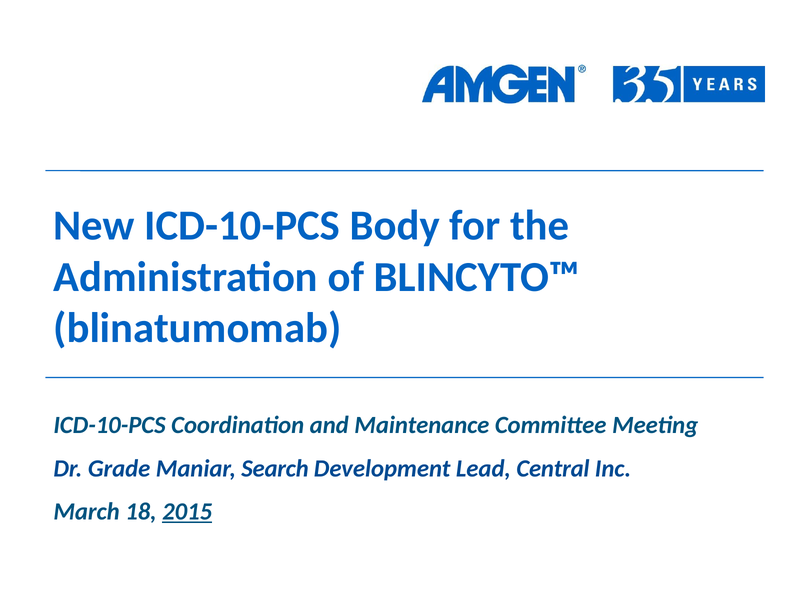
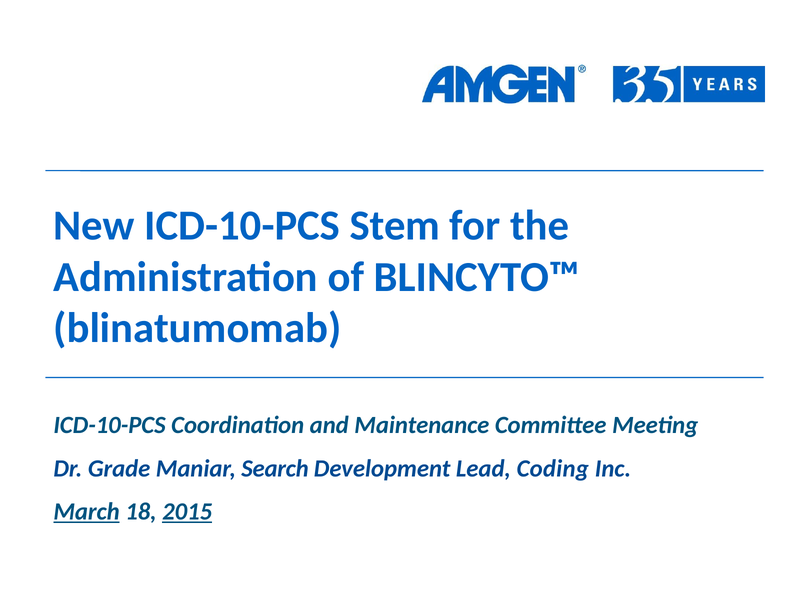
Body: Body -> Stem
Central: Central -> Coding
March underline: none -> present
